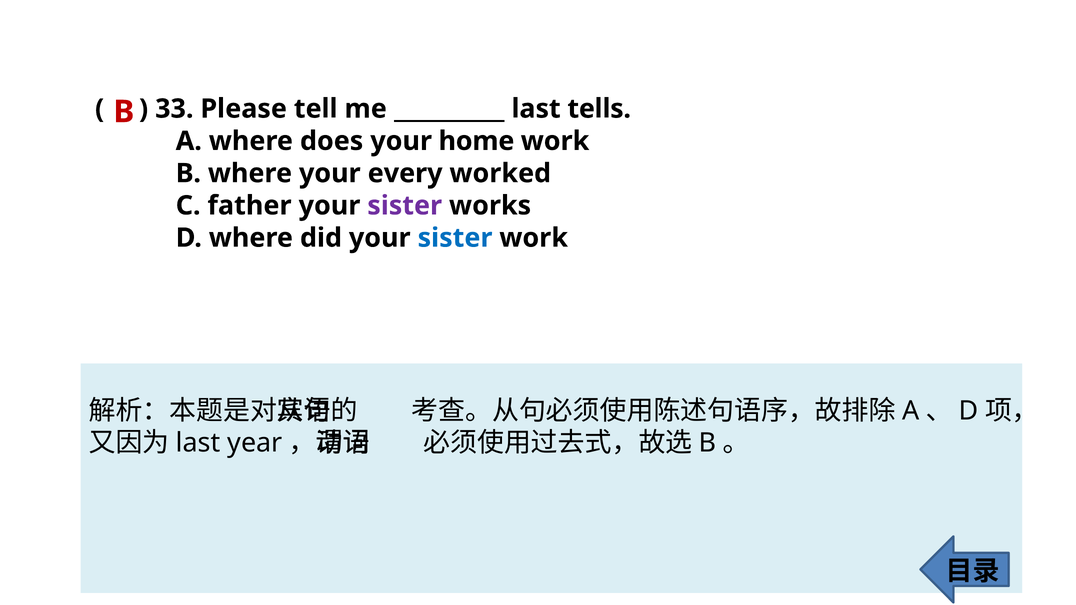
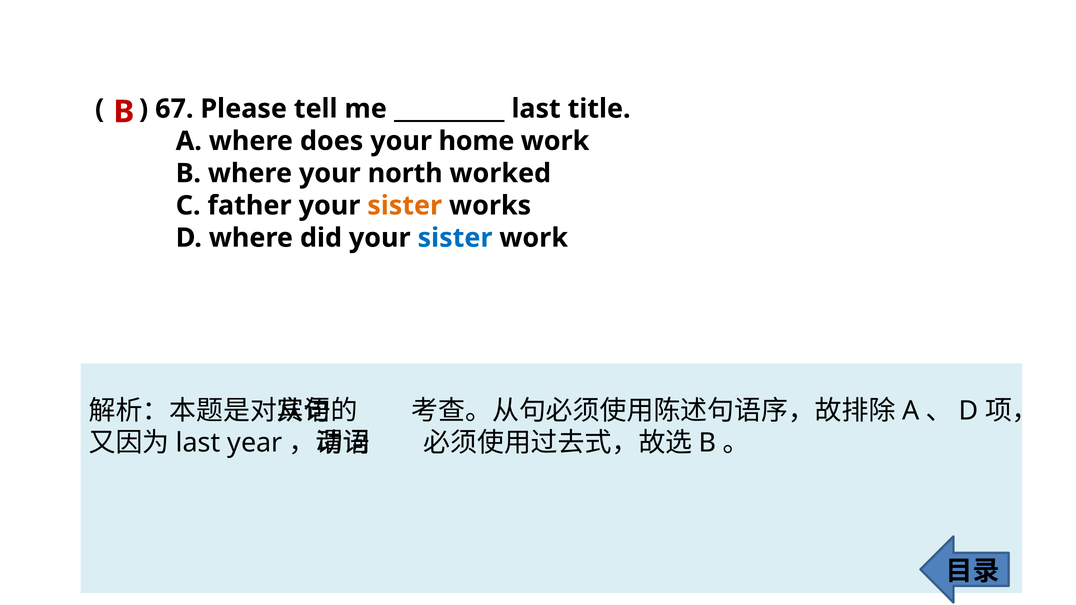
33: 33 -> 67
tells: tells -> title
every: every -> north
sister at (405, 206) colour: purple -> orange
